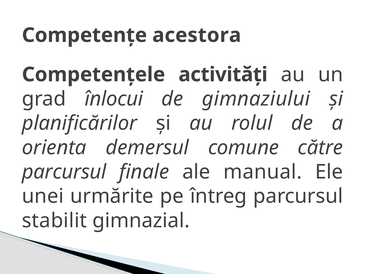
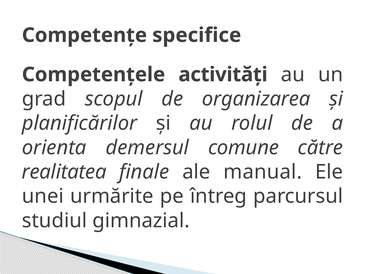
acestora: acestora -> specifice
înlocui: înlocui -> scopul
gimnaziului: gimnaziului -> organizarea
parcursul at (64, 172): parcursul -> realitatea
stabilit: stabilit -> studiul
